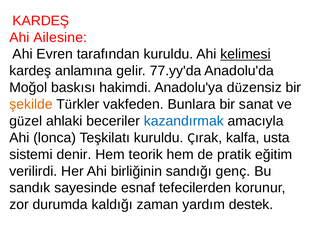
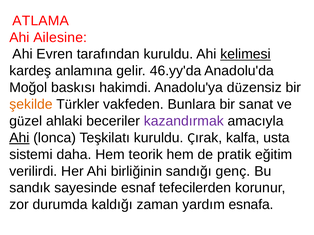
KARDEŞ at (41, 21): KARDEŞ -> ATLAMA
77.yy'da: 77.yy'da -> 46.yy'da
kazandırmak colour: blue -> purple
Ahi at (19, 138) underline: none -> present
denir: denir -> daha
destek: destek -> esnafa
